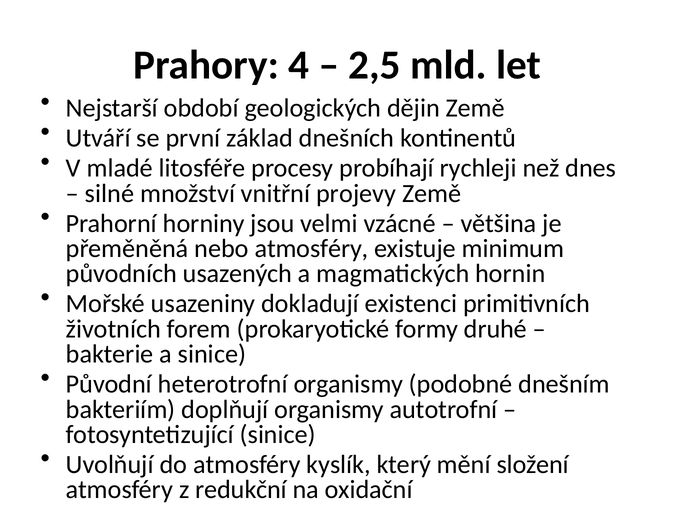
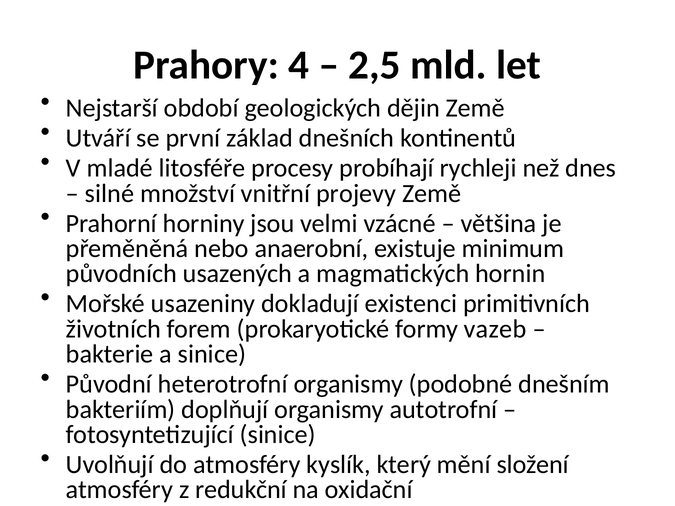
nebo atmosféry: atmosféry -> anaerobní
druhé: druhé -> vazeb
